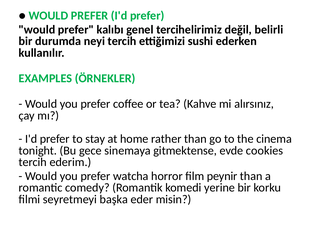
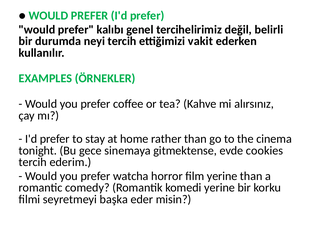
sushi: sushi -> vakit
film peynir: peynir -> yerine
